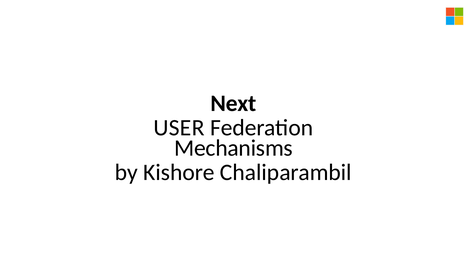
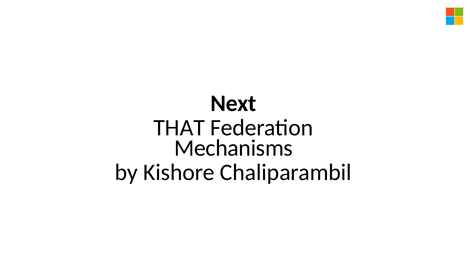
USER: USER -> THAT
